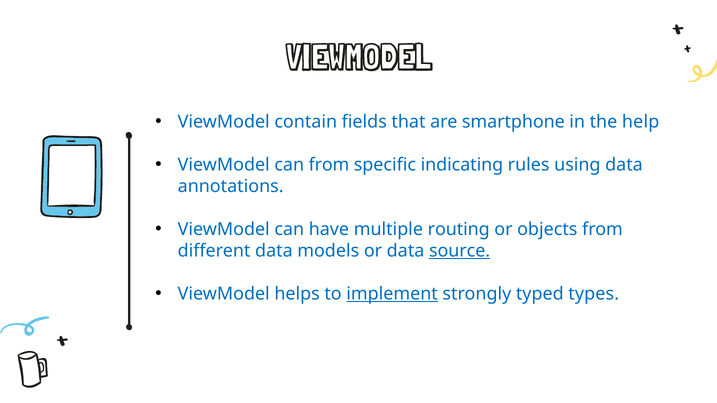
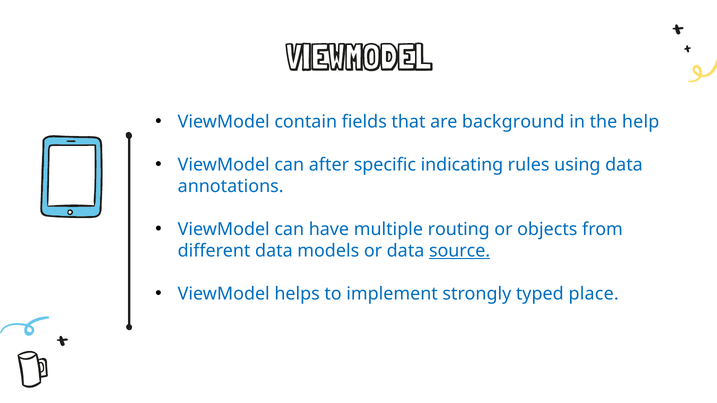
smartphone: smartphone -> background
can from: from -> after
implement underline: present -> none
types: types -> place
